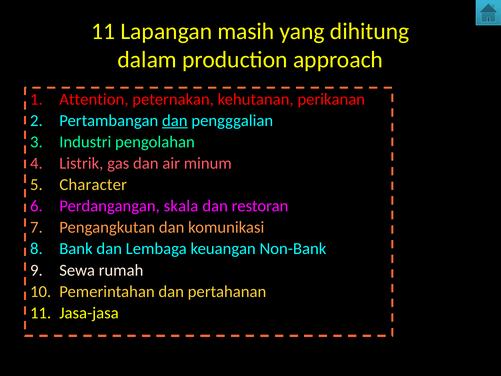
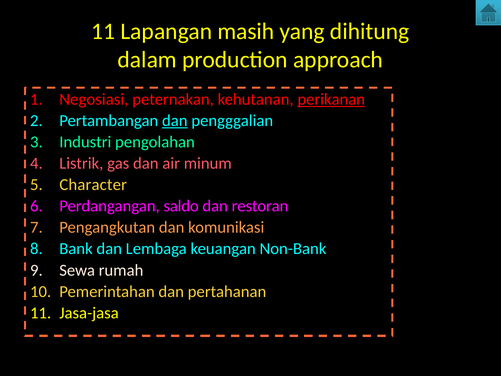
Attention: Attention -> Negosiasi
perikanan underline: none -> present
skala: skala -> saldo
